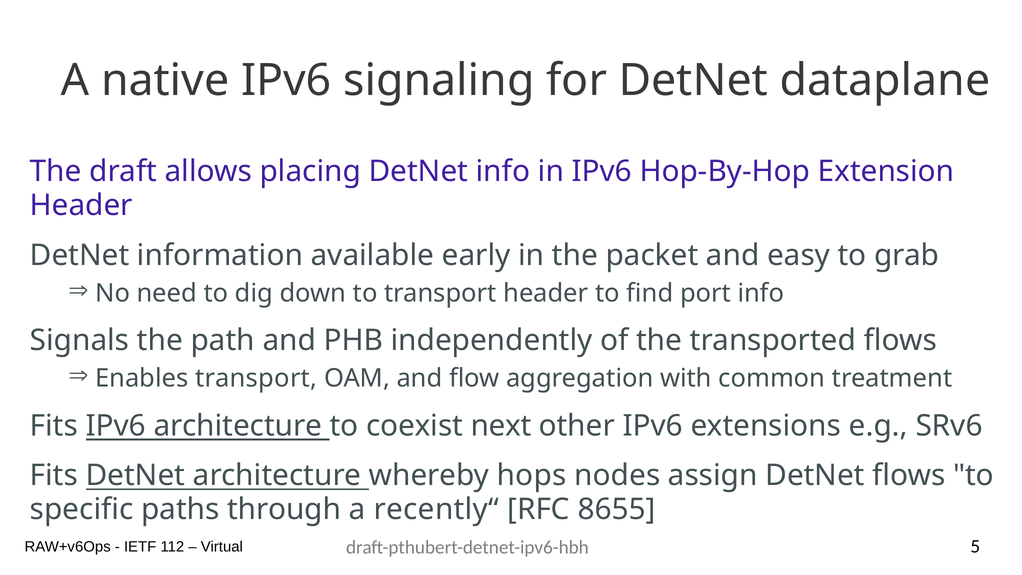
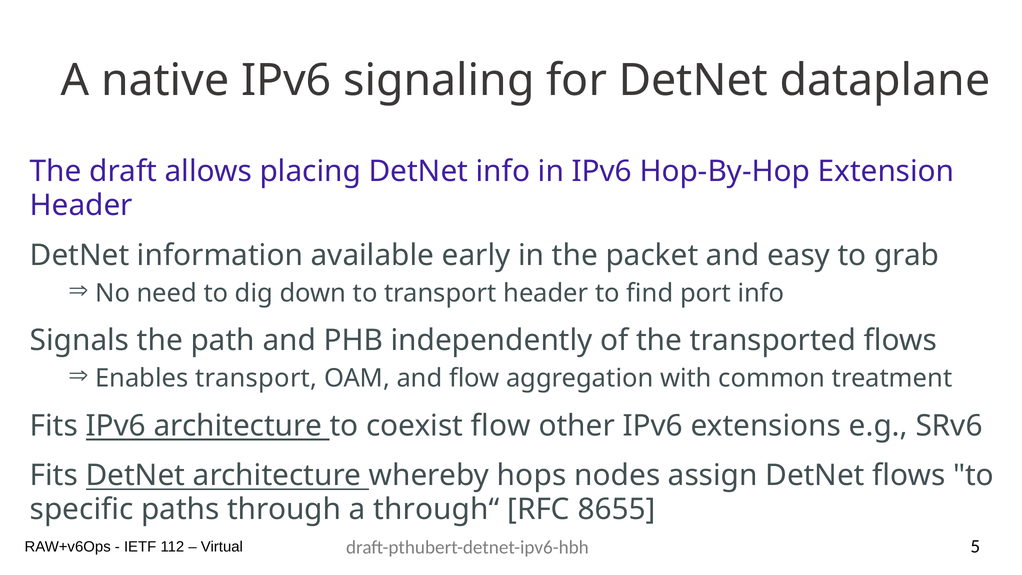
coexist next: next -> flow
recently“: recently“ -> through“
